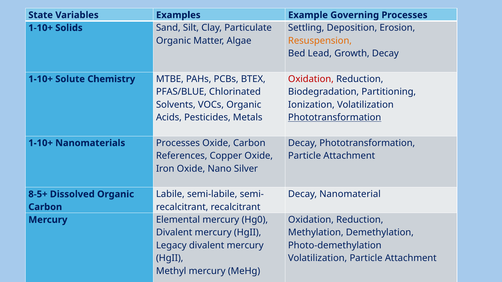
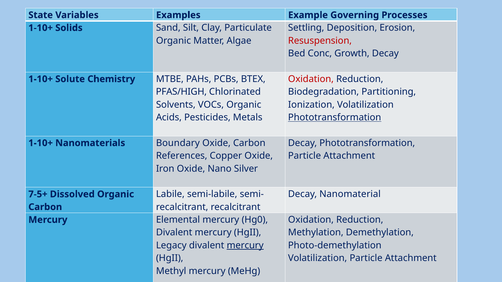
Resuspension colour: orange -> red
Lead: Lead -> Conc
PFAS/BLUE: PFAS/BLUE -> PFAS/HIGH
Nanomaterials Processes: Processes -> Boundary
8-5+: 8-5+ -> 7-5+
mercury at (245, 246) underline: none -> present
